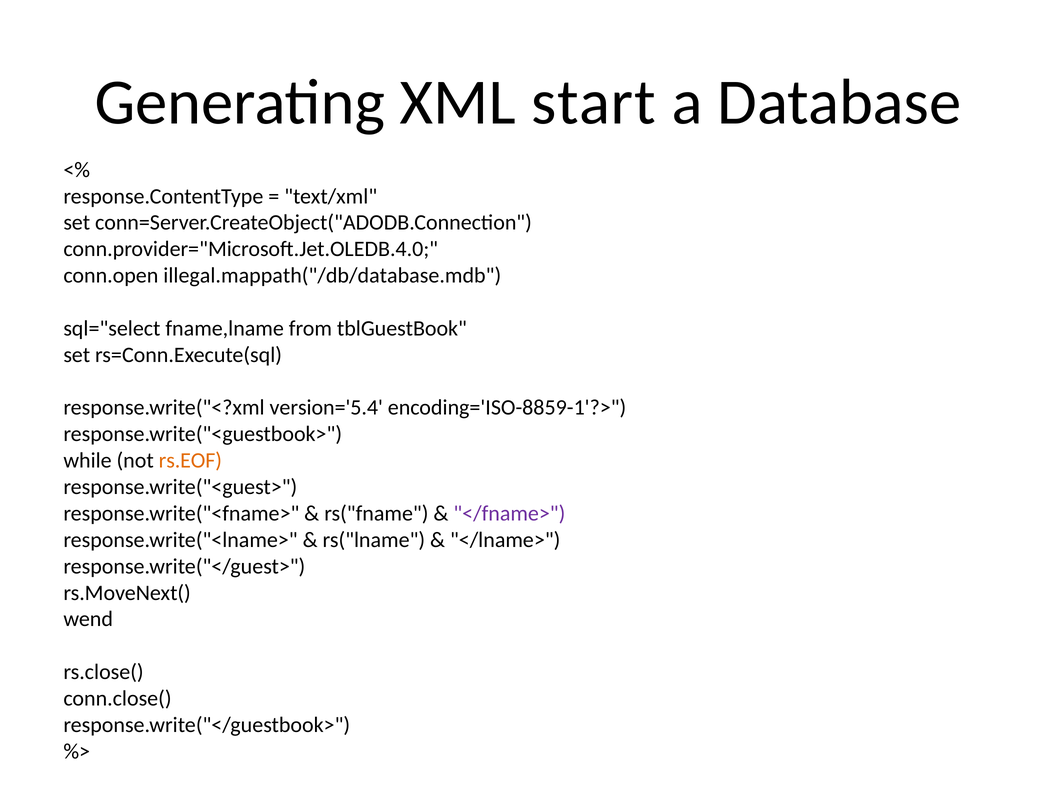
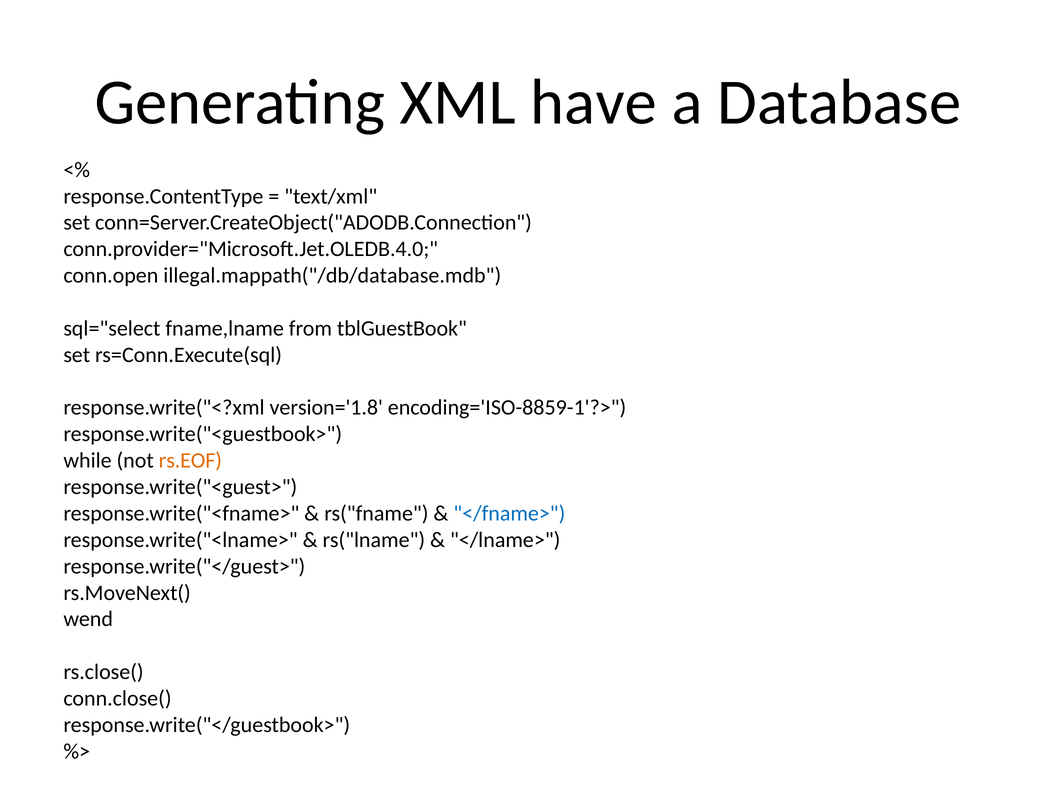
start: start -> have
version='5.4: version='5.4 -> version='1.8
</fname> colour: purple -> blue
